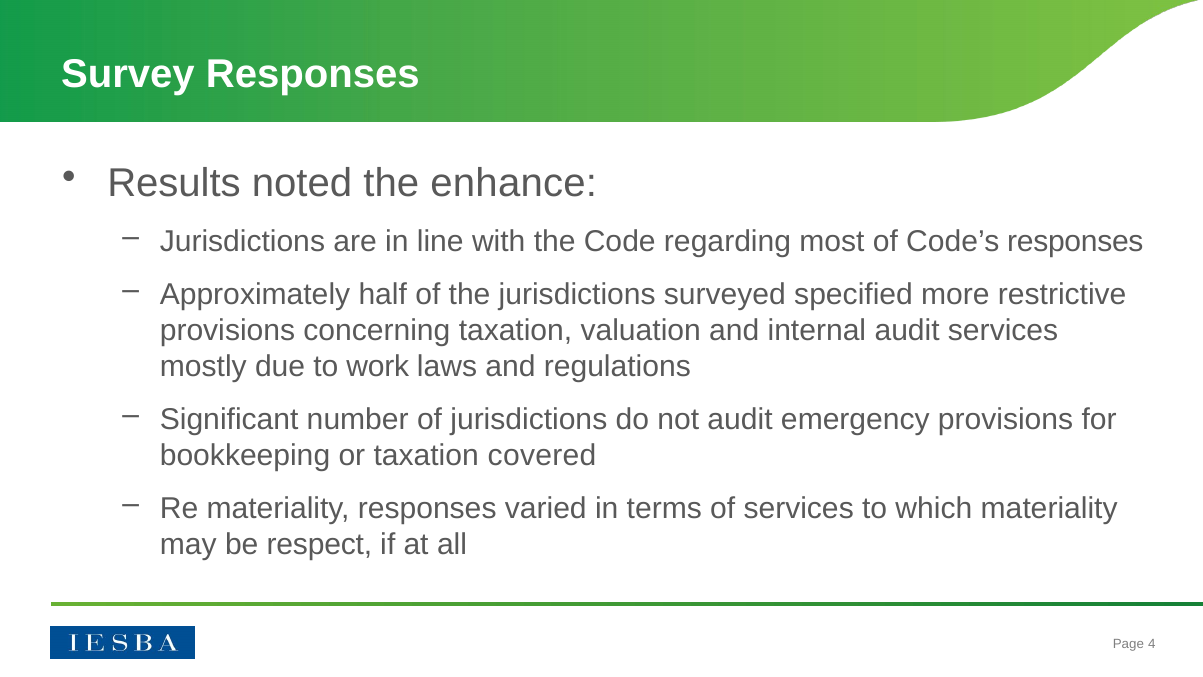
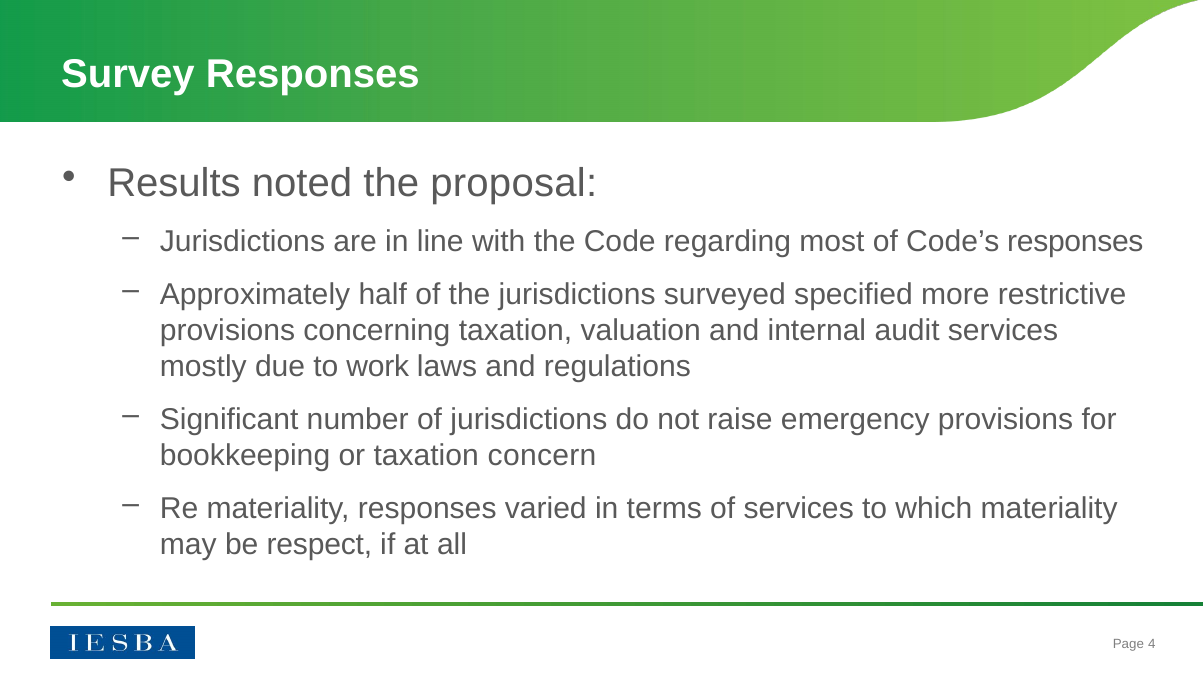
enhance: enhance -> proposal
not audit: audit -> raise
covered: covered -> concern
